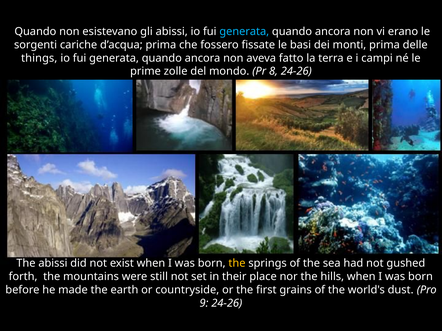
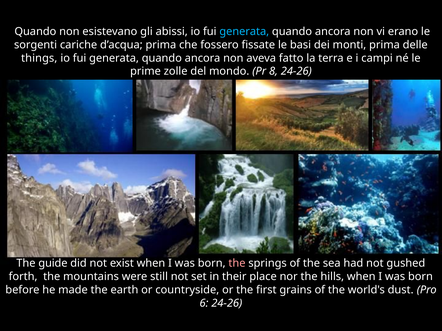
The abissi: abissi -> guide
the at (237, 264) colour: yellow -> pink
9: 9 -> 6
